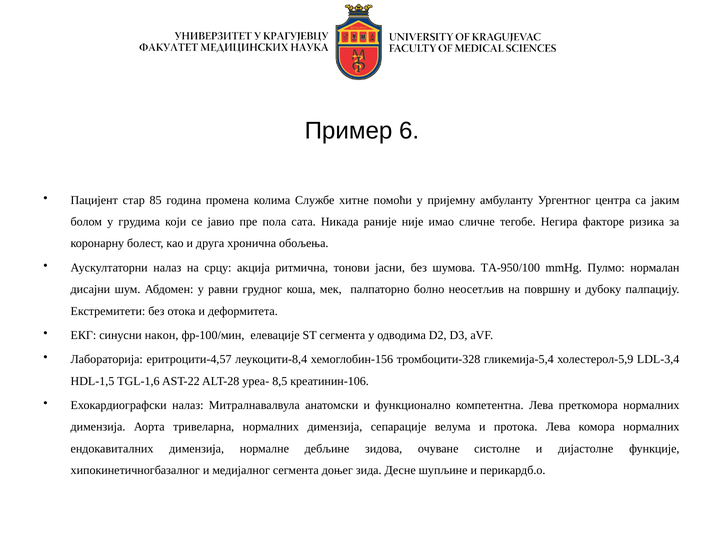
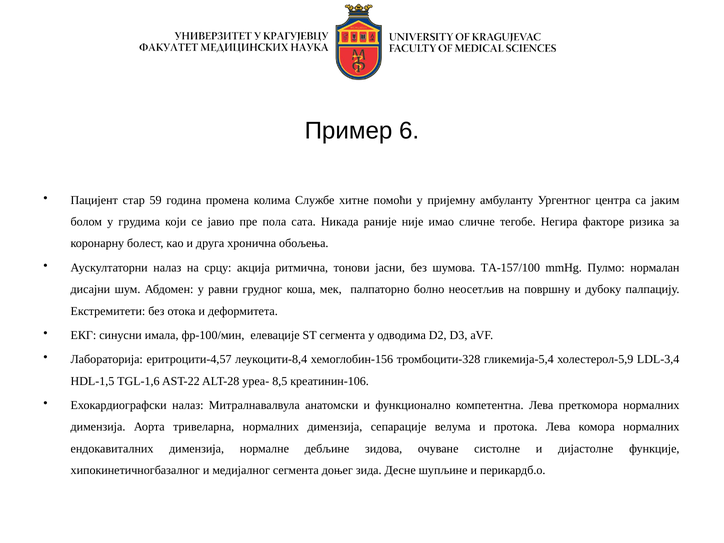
85: 85 -> 59
ТА-950/100: ТА-950/100 -> ТА-157/100
након: након -> имала
